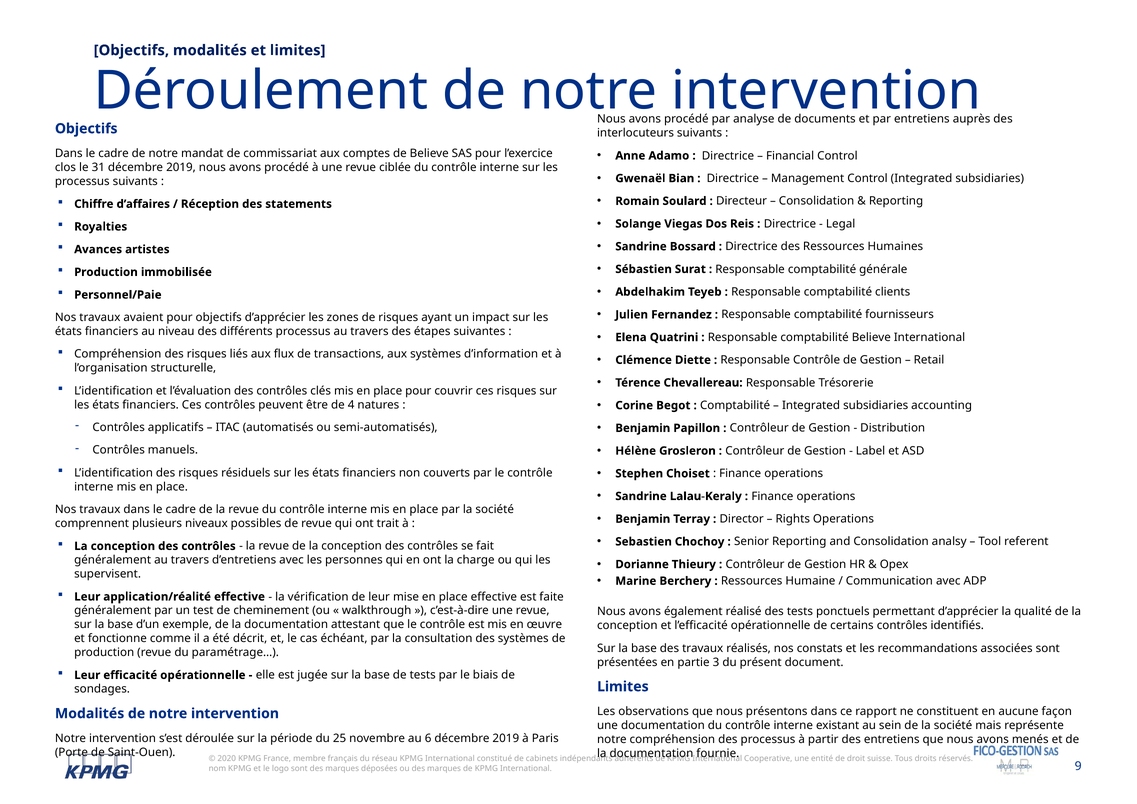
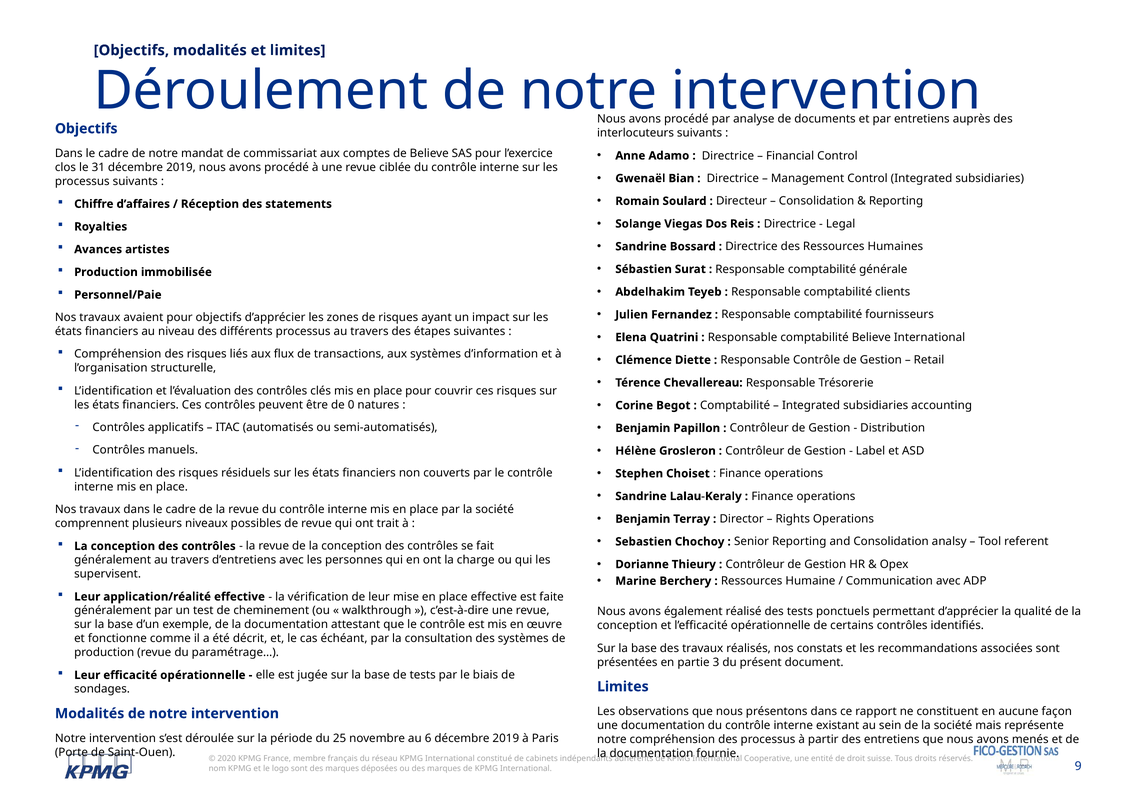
4: 4 -> 0
